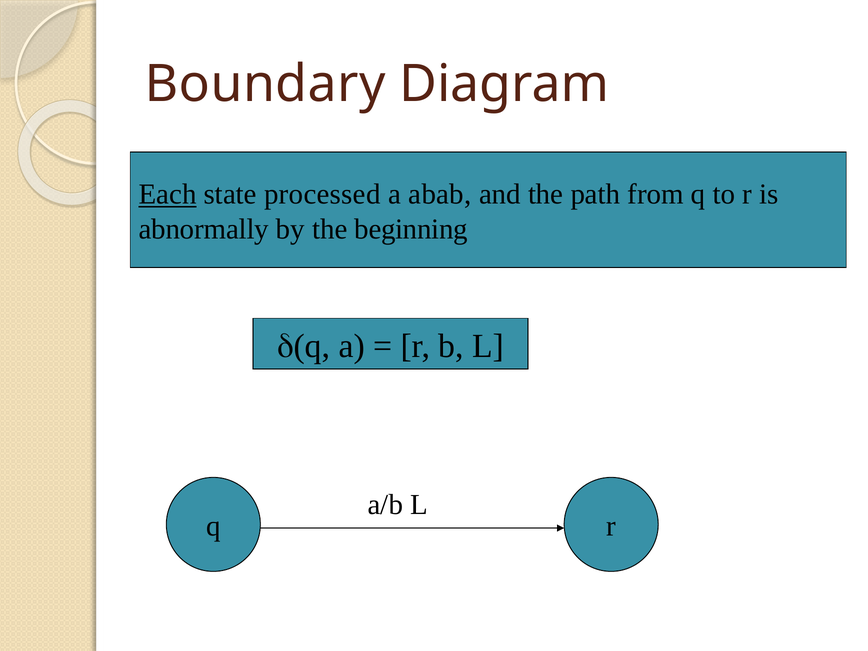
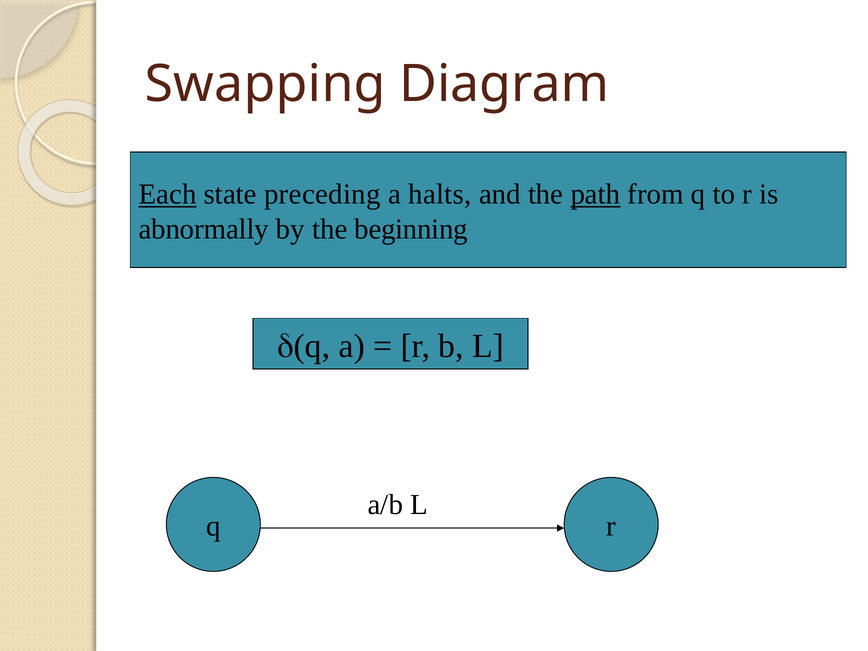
Boundary: Boundary -> Swapping
processed: processed -> preceding
abab: abab -> halts
path underline: none -> present
